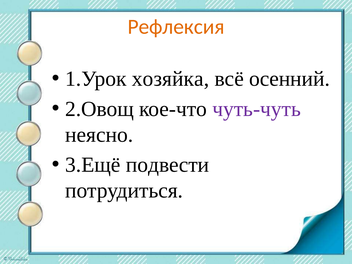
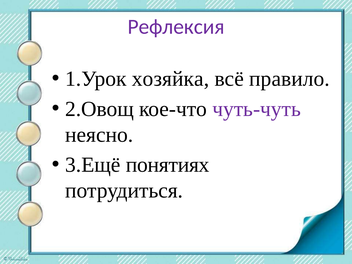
Рефлексия colour: orange -> purple
осенний: осенний -> правило
подвести: подвести -> понятиях
